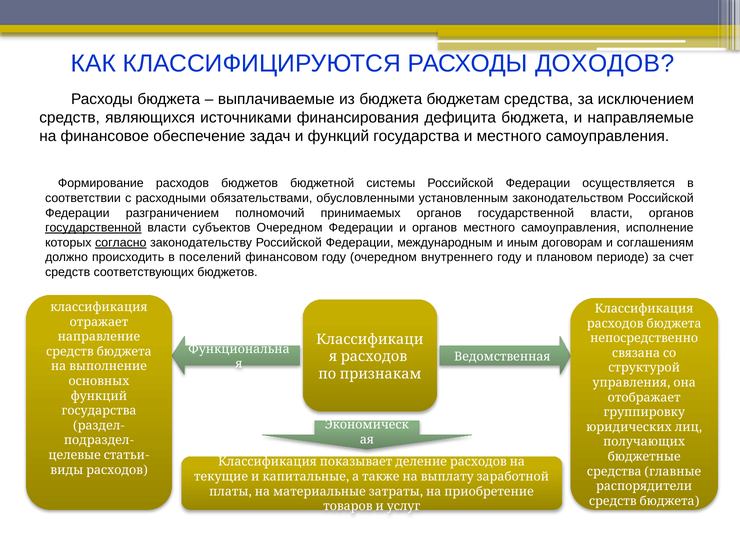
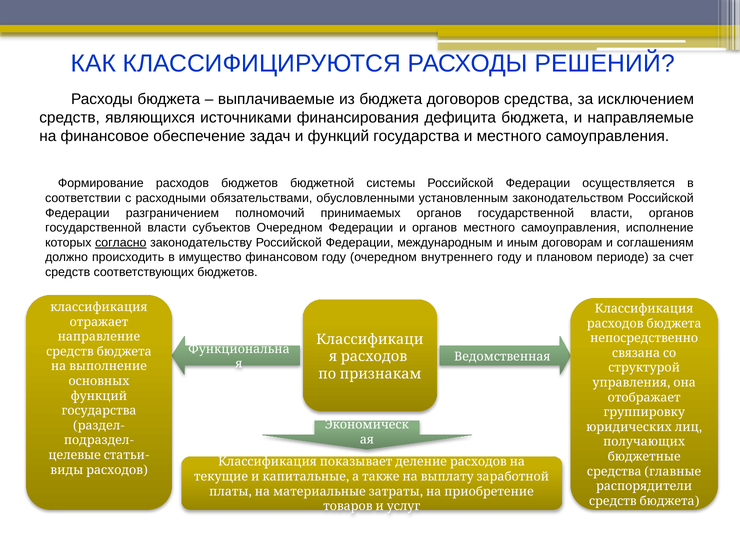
ДОХОДОВ: ДОХОДОВ -> РЕШЕНИЙ
бюджетам: бюджетам -> договоров
государственной at (93, 228) underline: present -> none
поселений: поселений -> имущество
